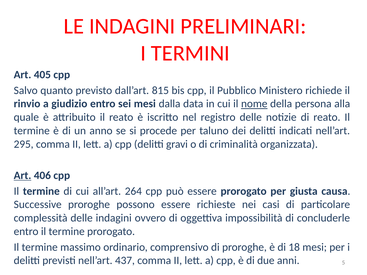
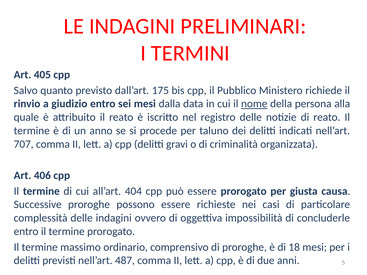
815: 815 -> 175
295: 295 -> 707
Art at (23, 176) underline: present -> none
264: 264 -> 404
437: 437 -> 487
